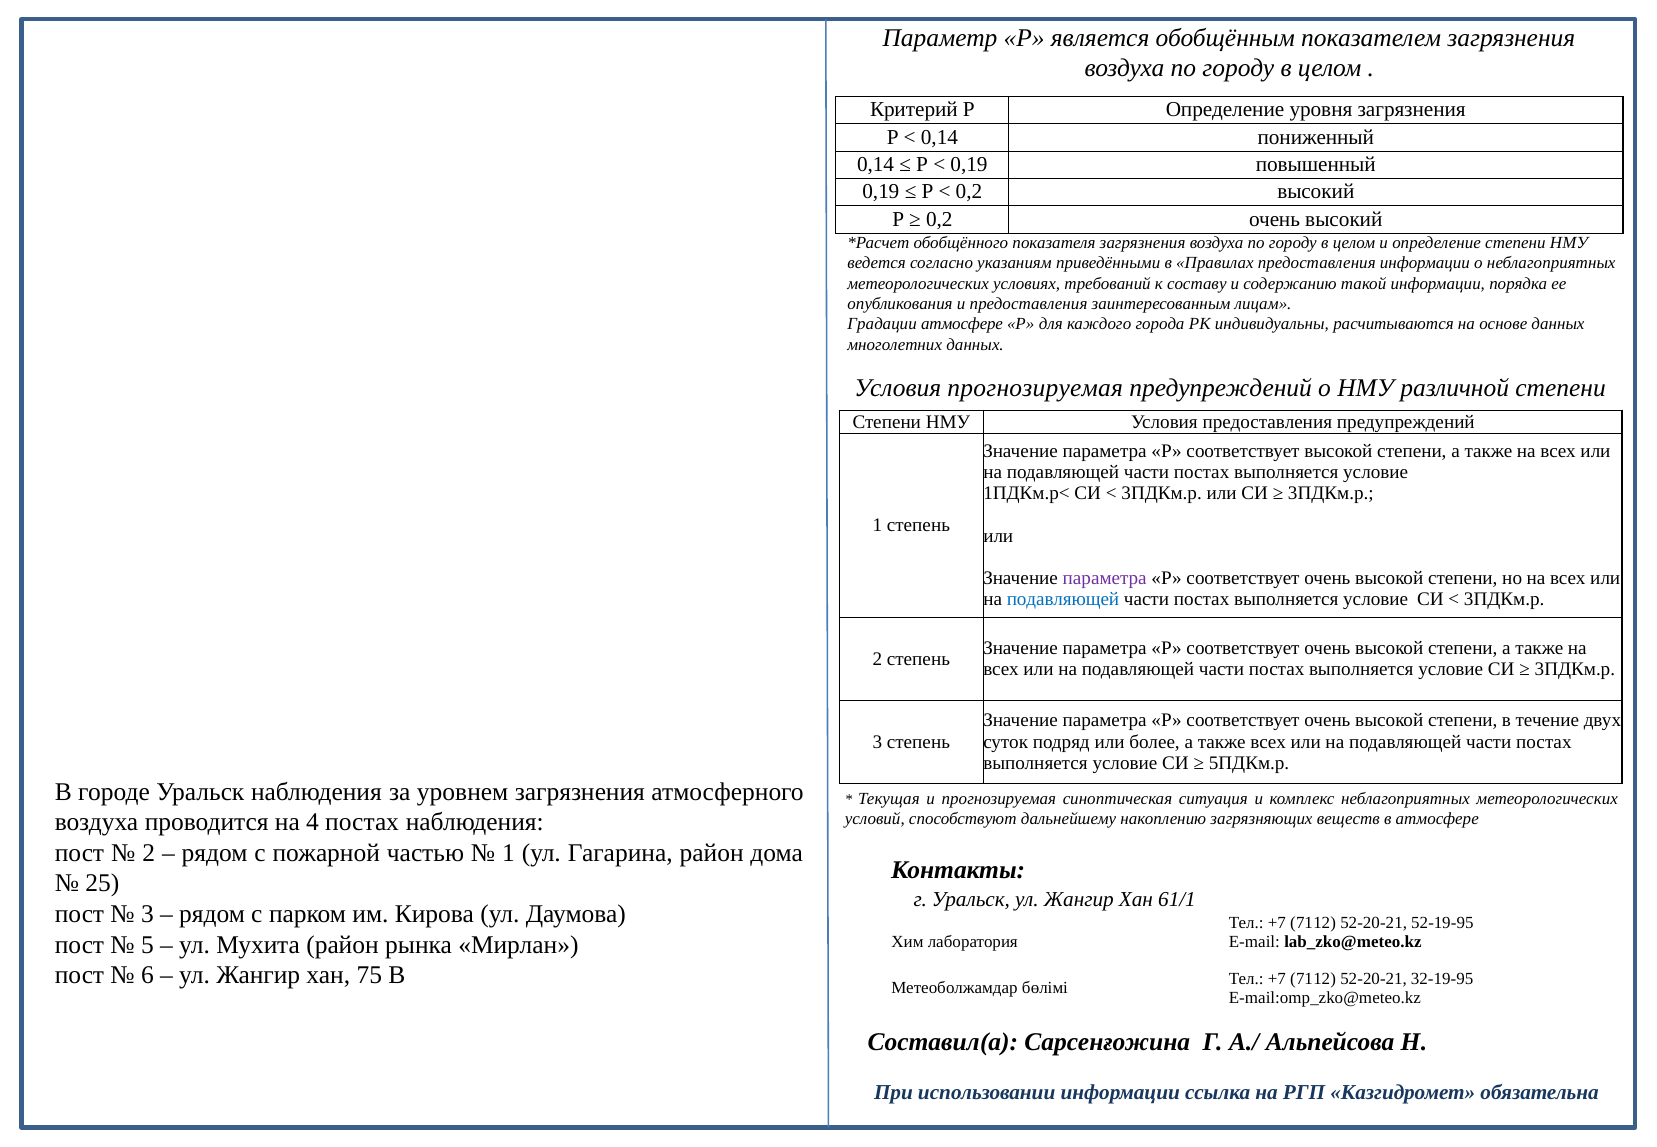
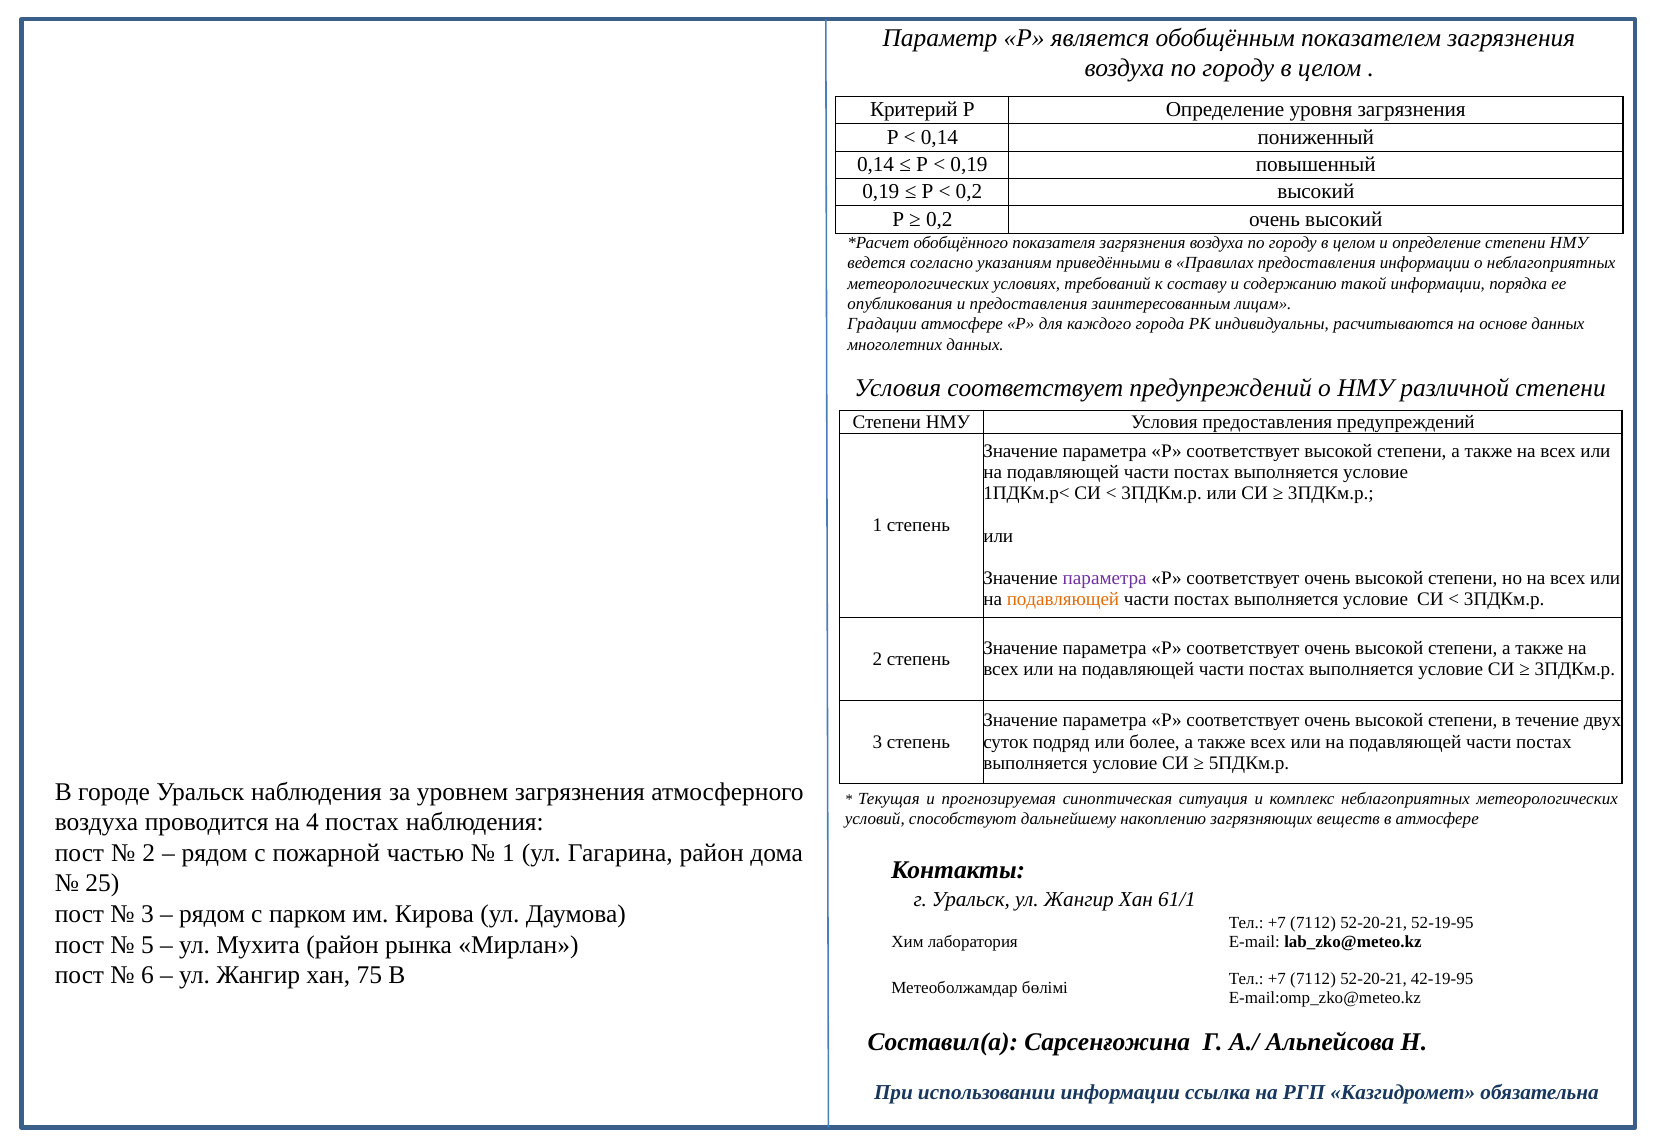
Условия прогнозируемая: прогнозируемая -> соответствует
подавляющей at (1063, 600) colour: blue -> orange
32-19-95: 32-19-95 -> 42-19-95
